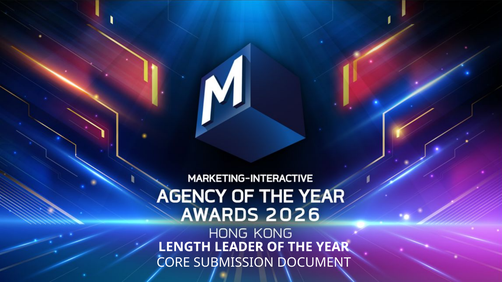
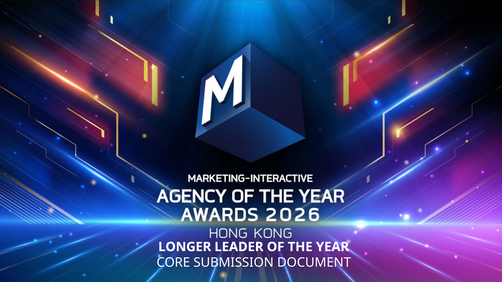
LENGTH: LENGTH -> LONGER
